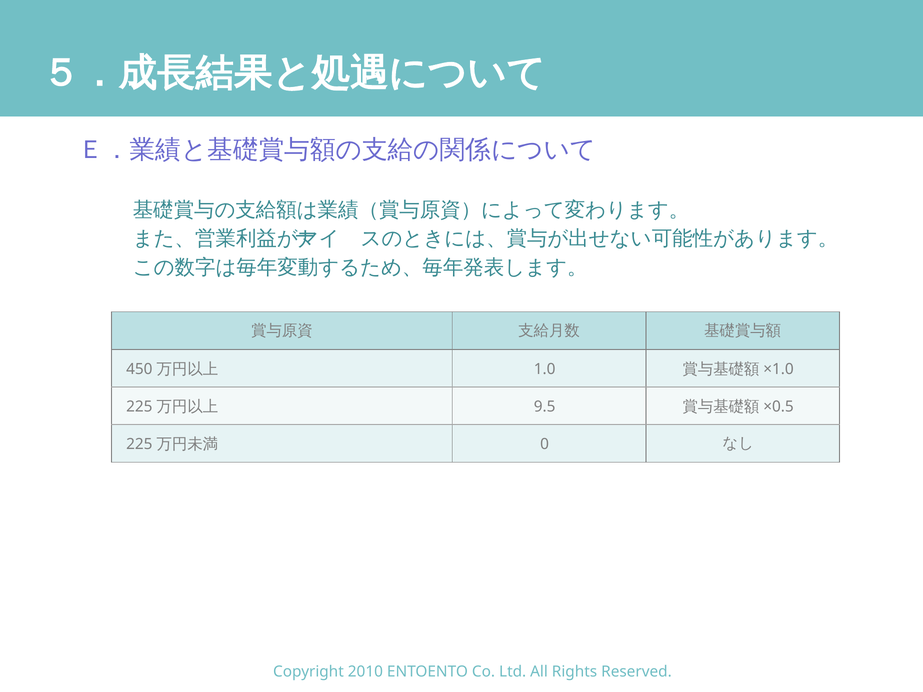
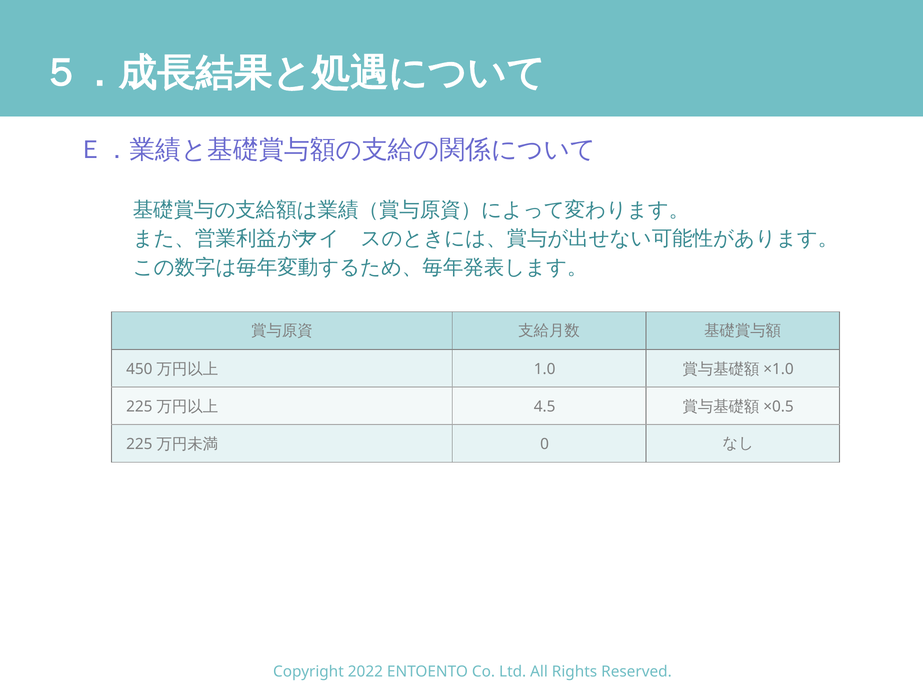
9.5: 9.5 -> 4.5
2010: 2010 -> 2022
